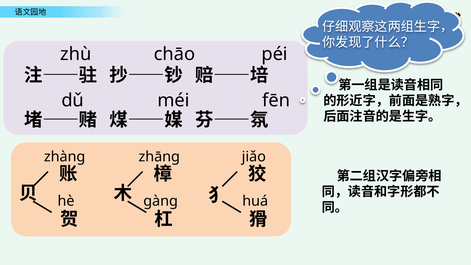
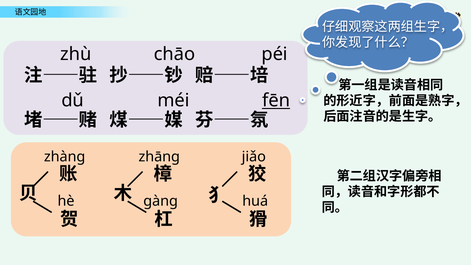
fēn underline: none -> present
